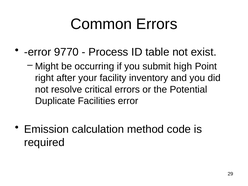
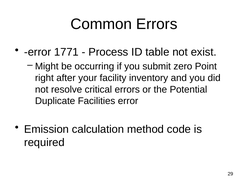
9770: 9770 -> 1771
high: high -> zero
